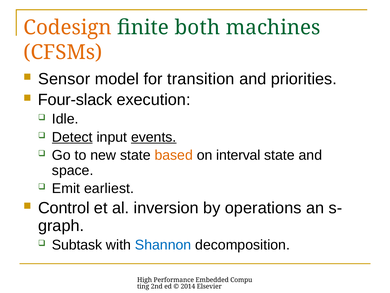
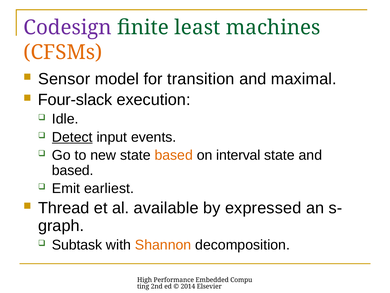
Codesign colour: orange -> purple
both: both -> least
priorities: priorities -> maximal
events underline: present -> none
space at (73, 170): space -> based
Control: Control -> Thread
inversion: inversion -> available
operations: operations -> expressed
Shannon colour: blue -> orange
